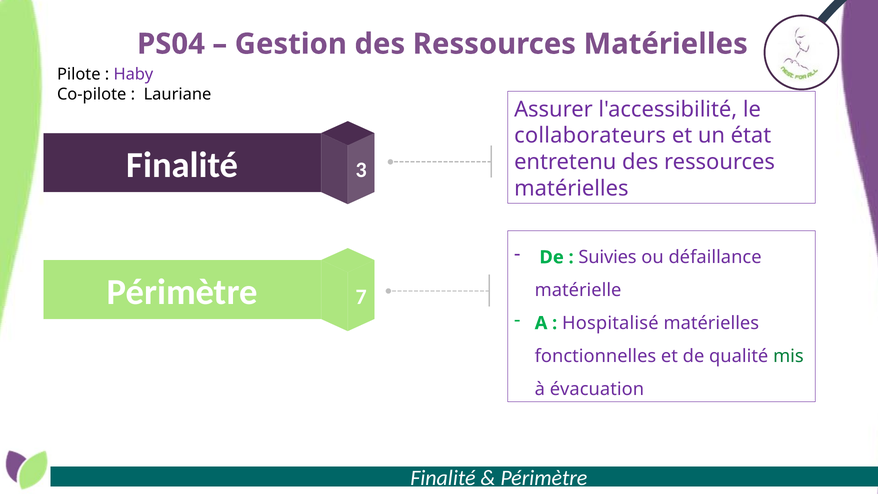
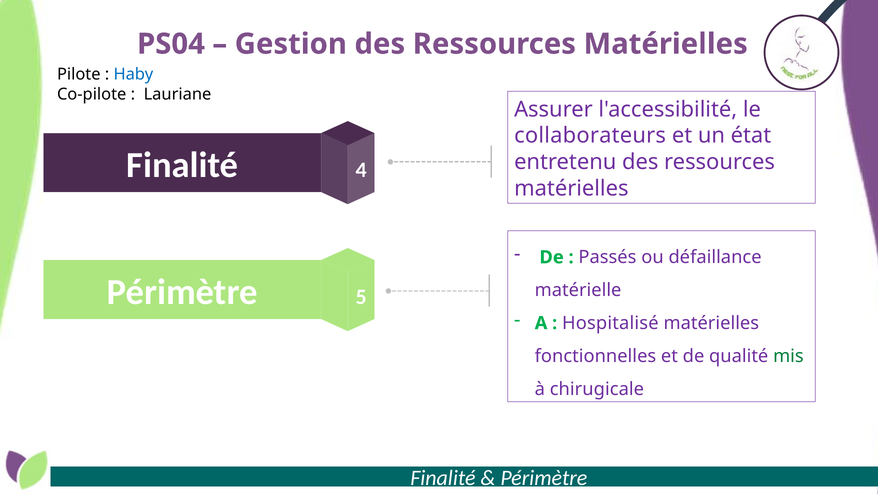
Haby colour: purple -> blue
3: 3 -> 4
Suivies: Suivies -> Passés
7: 7 -> 5
évacuation: évacuation -> chirugicale
